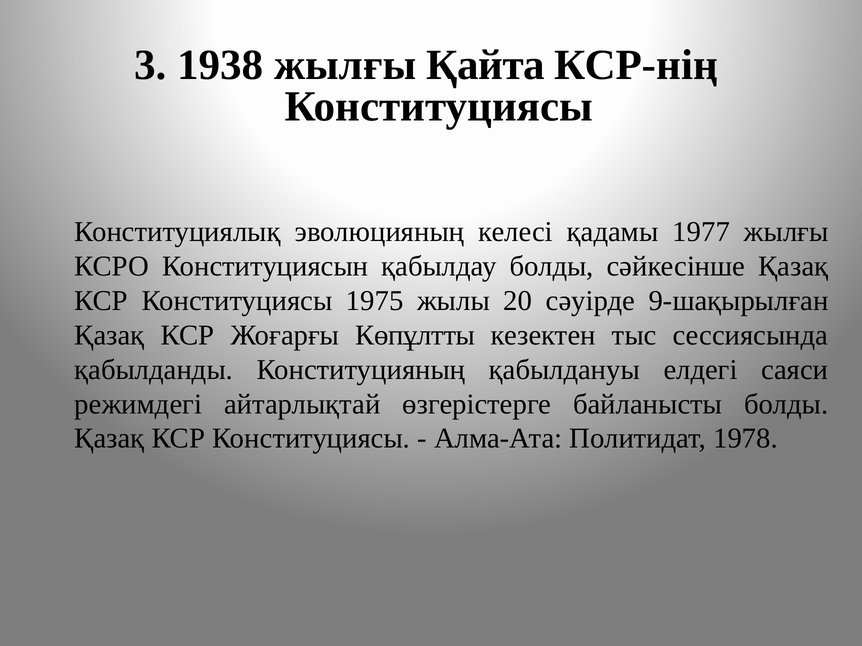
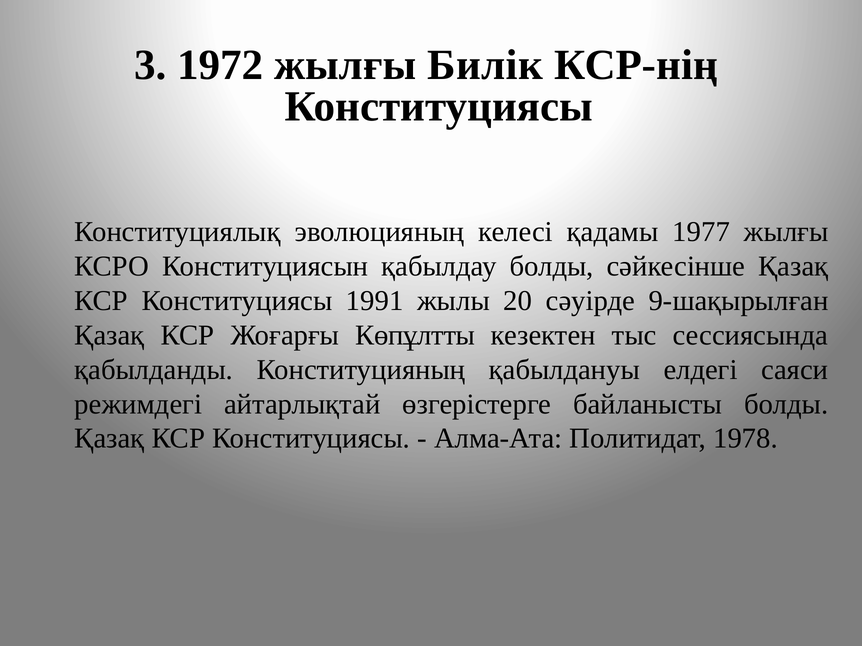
1938: 1938 -> 1972
Қайта: Қайта -> Билік
1975: 1975 -> 1991
